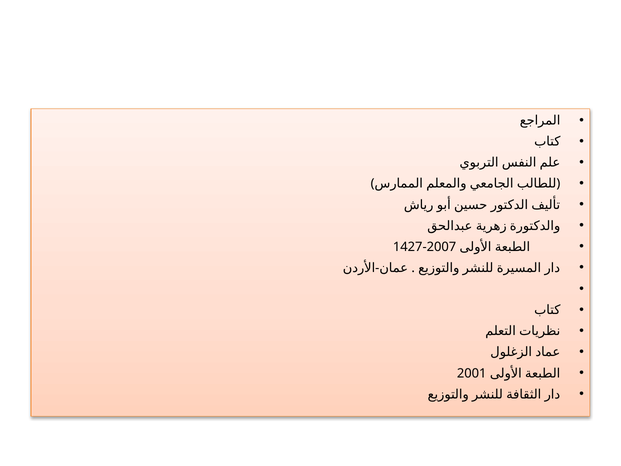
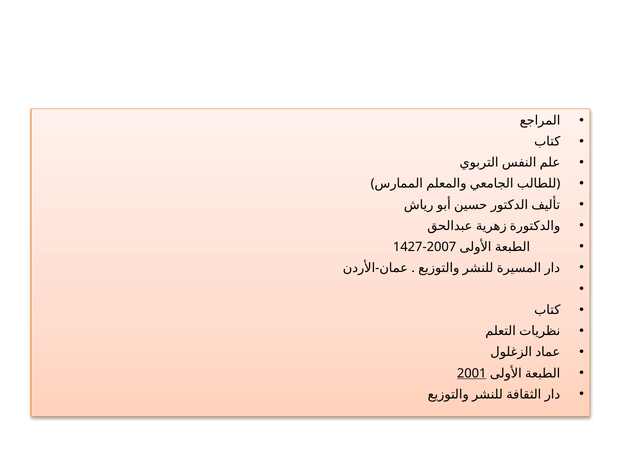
2001 underline: none -> present
